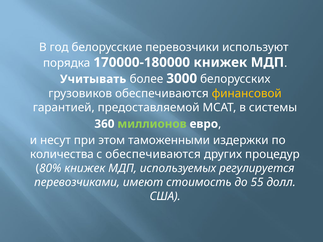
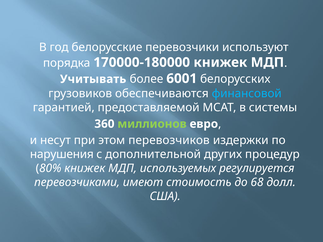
3000: 3000 -> 6001
финансовой colour: yellow -> light blue
таможенными: таможенными -> перевозчиков
количества: количества -> нарушения
с обеспечиваются: обеспечиваются -> дополнительной
55: 55 -> 68
